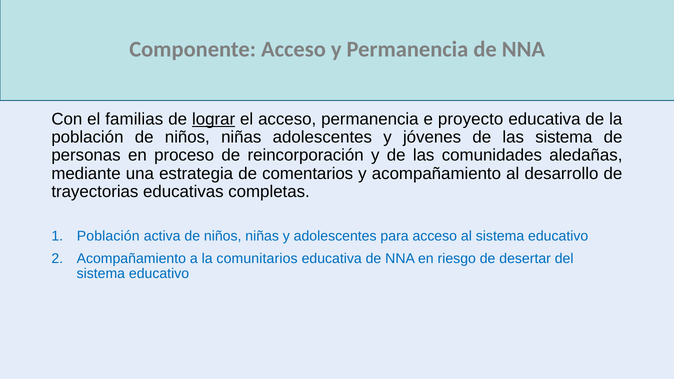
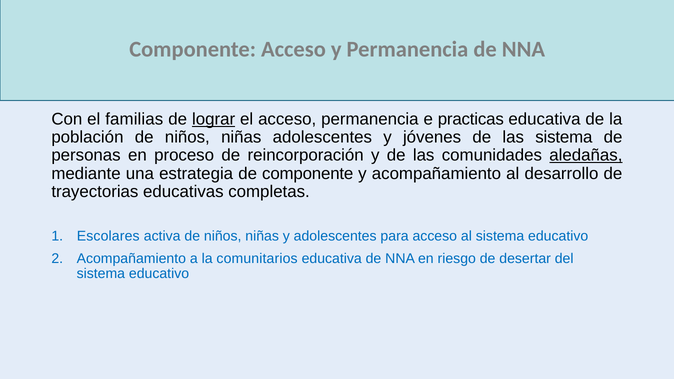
proyecto: proyecto -> practicas
aledañas underline: none -> present
de comentarios: comentarios -> componente
Población at (108, 236): Población -> Escolares
